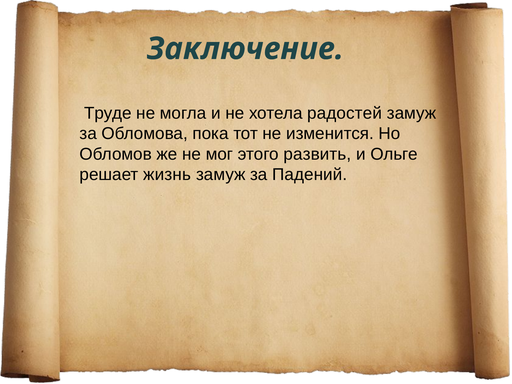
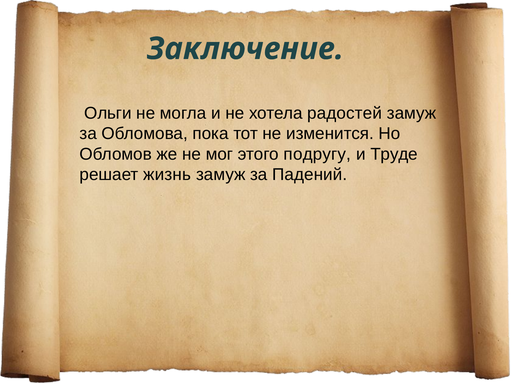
Труде: Труде -> Ольги
развить: развить -> подругу
Ольге: Ольге -> Труде
